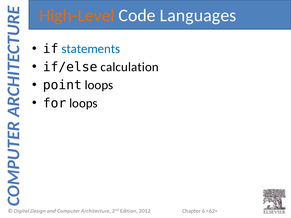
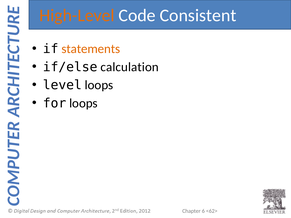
Languages: Languages -> Consistent
statements colour: blue -> orange
point: point -> level
